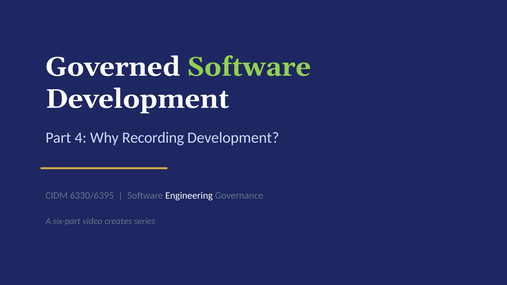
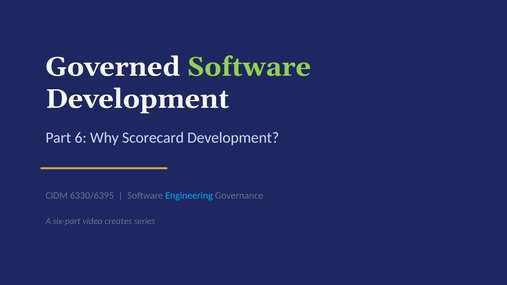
4: 4 -> 6
Recording: Recording -> Scorecard
Engineering colour: white -> light blue
